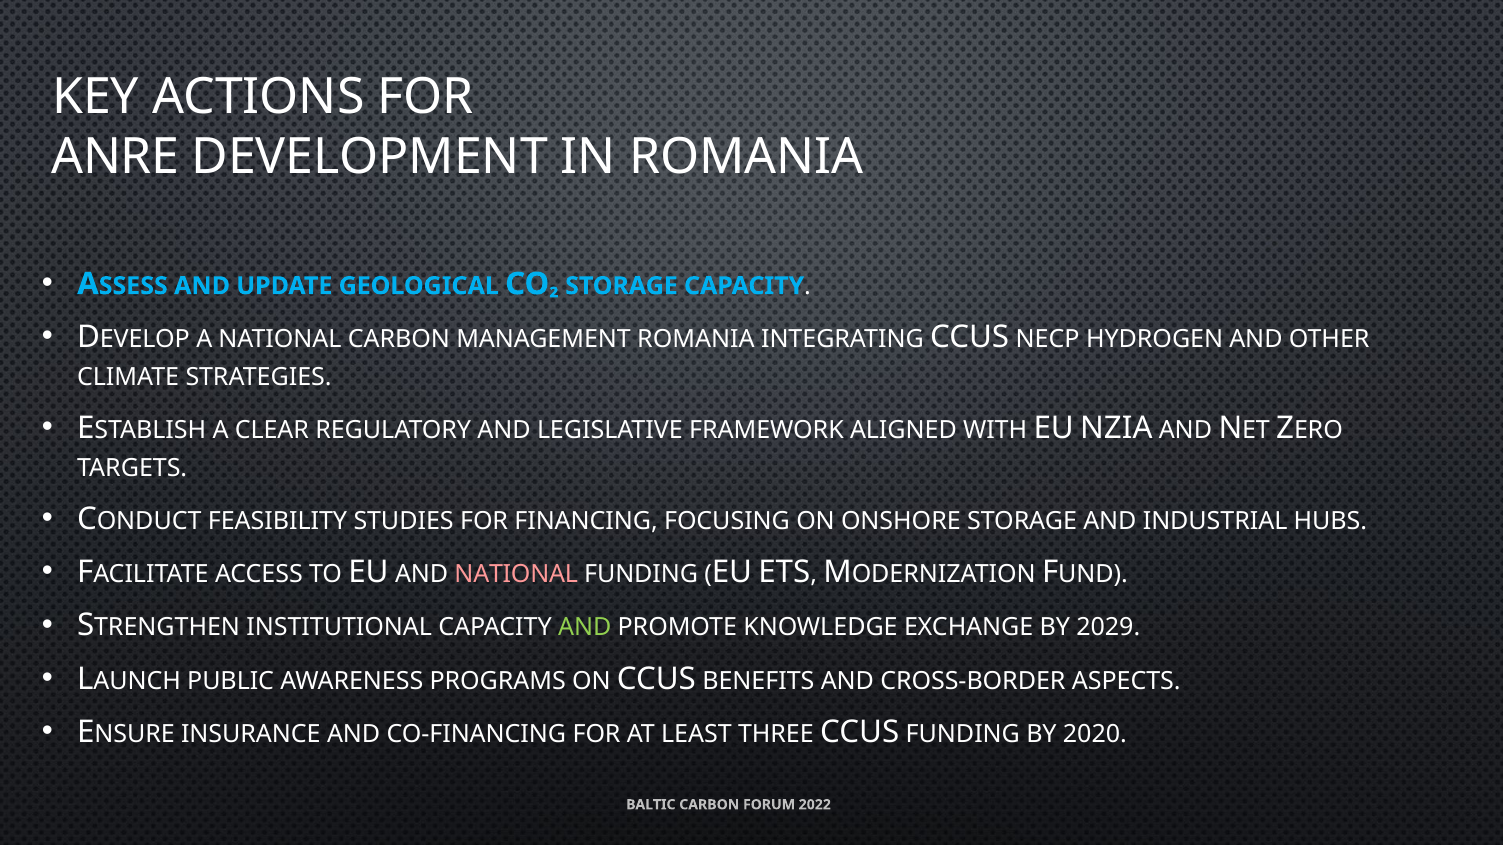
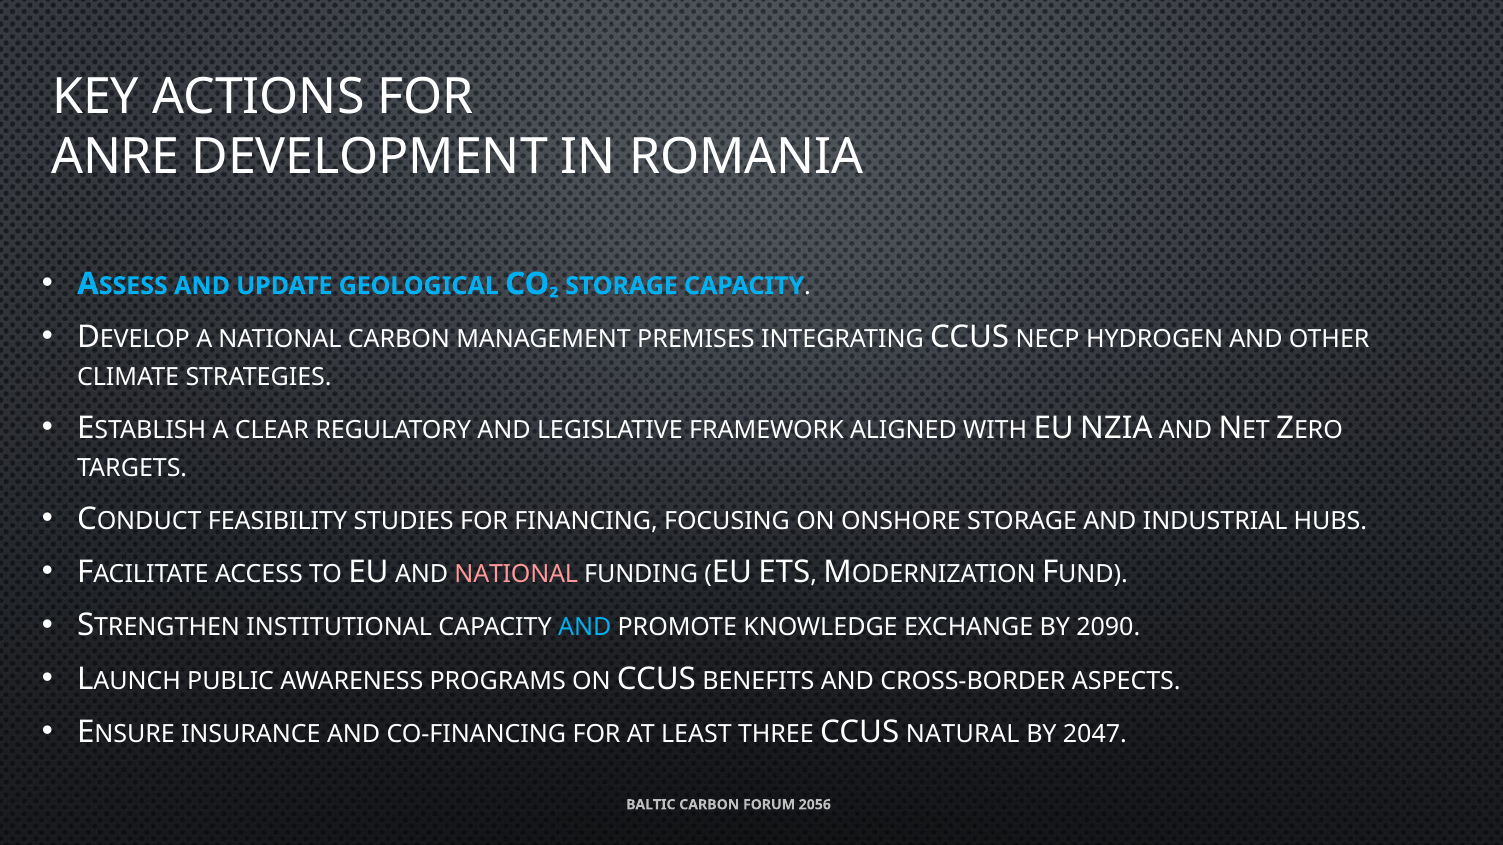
MANAGEMENT ROMANIA: ROMANIA -> PREMISES
AND at (585, 628) colour: light green -> light blue
2029: 2029 -> 2090
CCUS FUNDING: FUNDING -> NATURAL
2020: 2020 -> 2047
2022: 2022 -> 2056
